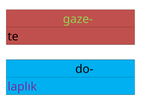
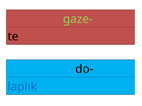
laplık colour: purple -> blue
